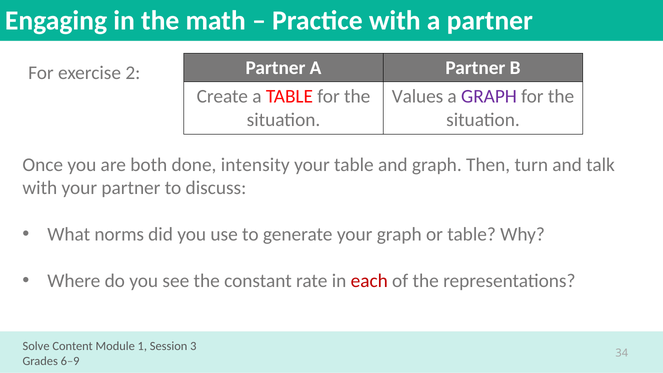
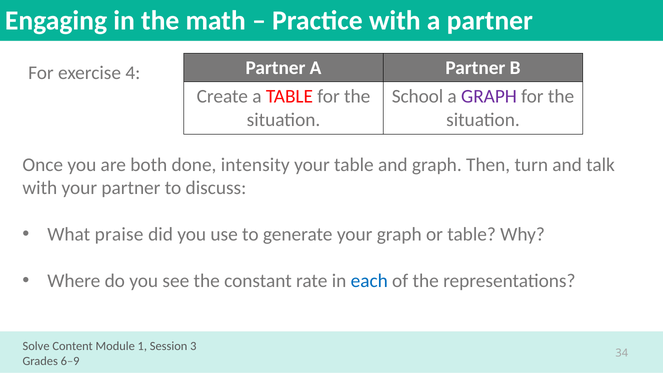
2: 2 -> 4
Values: Values -> School
norms: norms -> praise
each colour: red -> blue
